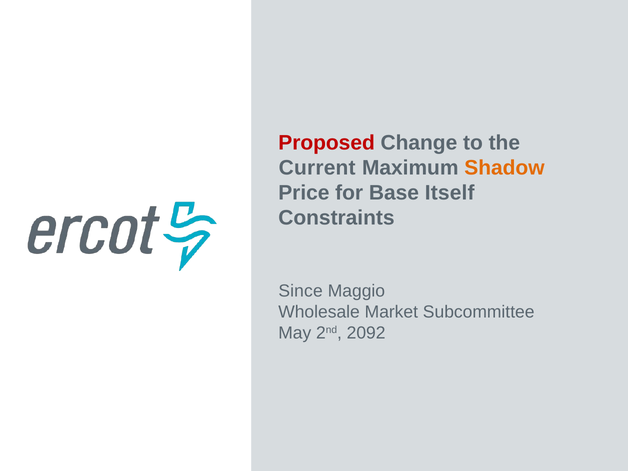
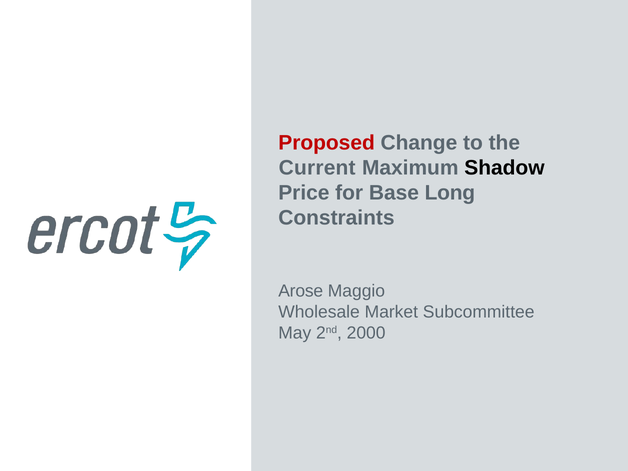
Shadow colour: orange -> black
Itself: Itself -> Long
Since: Since -> Arose
2092: 2092 -> 2000
